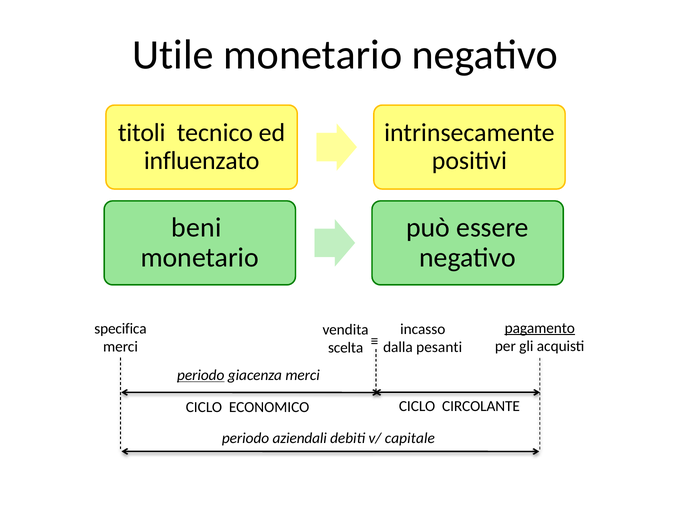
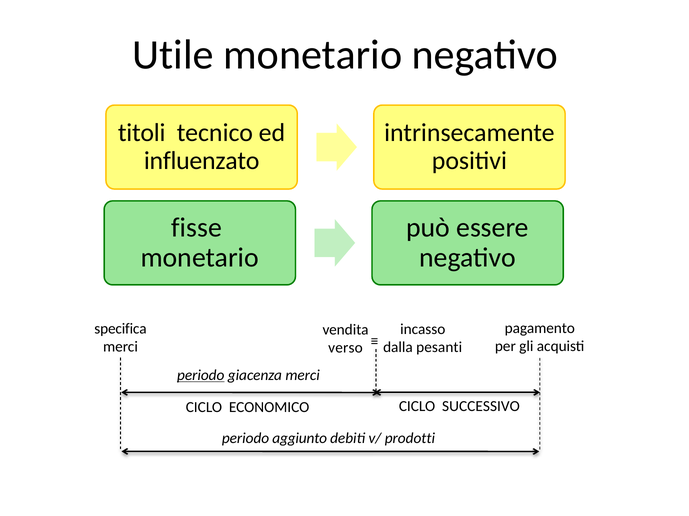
beni: beni -> fisse
pagamento underline: present -> none
scelta: scelta -> verso
CIRCOLANTE: CIRCOLANTE -> SUCCESSIVO
aziendali: aziendali -> aggiunto
capitale: capitale -> prodotti
